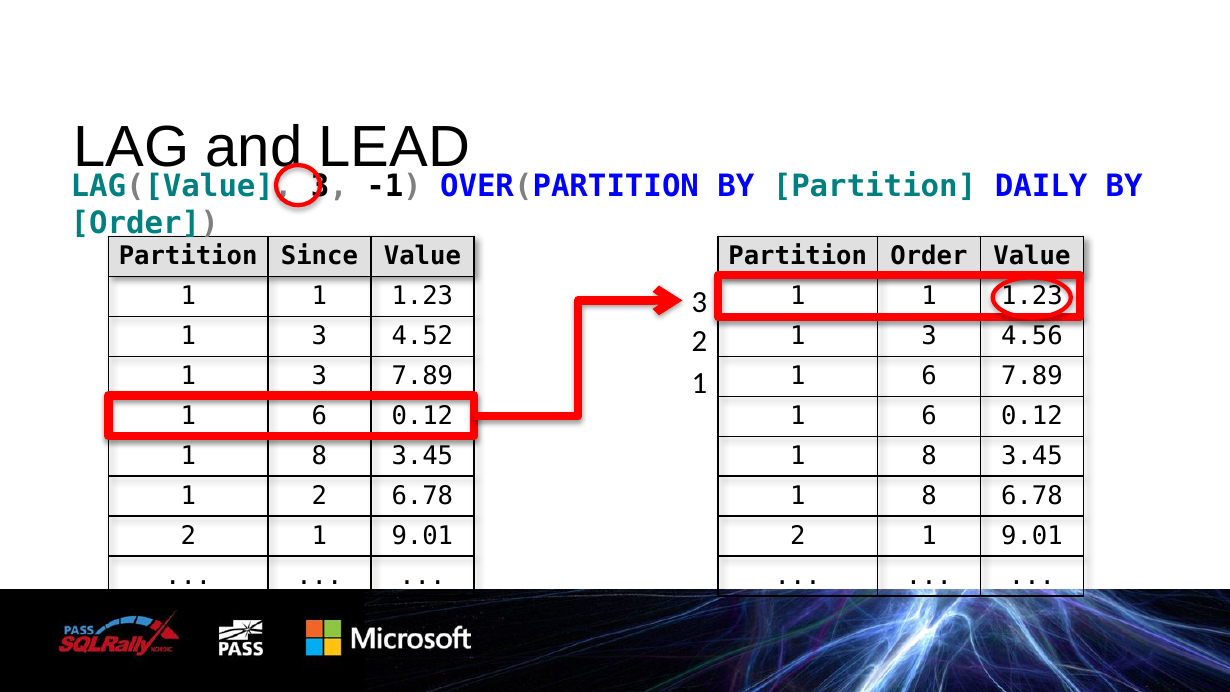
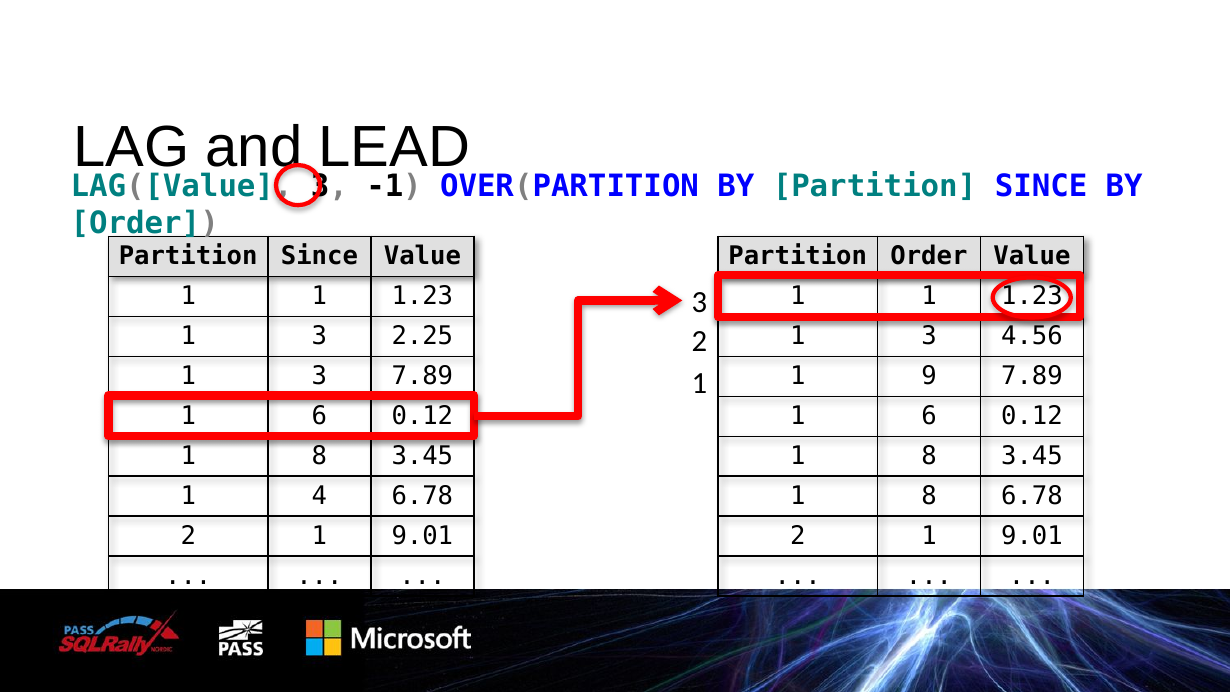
BY Partition DAILY: DAILY -> SINCE
4.52: 4.52 -> 2.25
6 at (929, 376): 6 -> 9
2 at (319, 496): 2 -> 4
